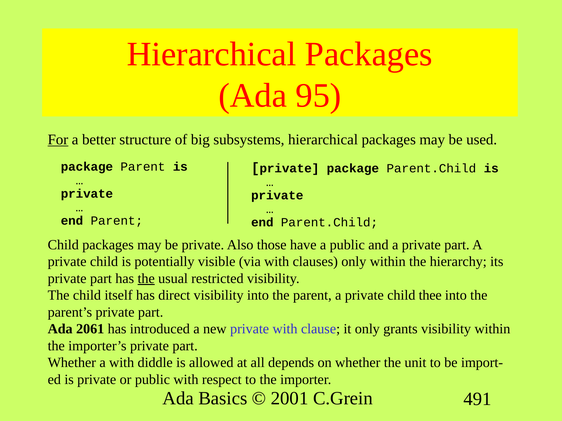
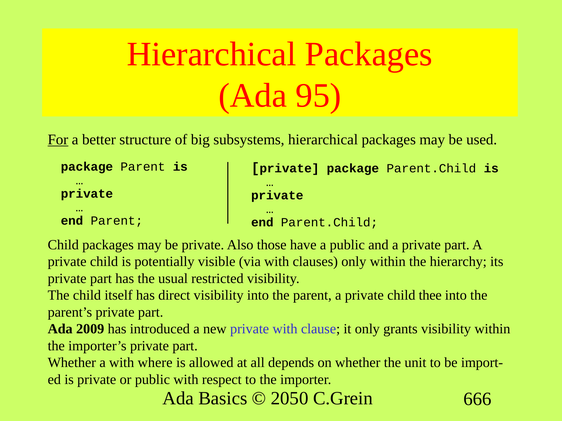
the at (146, 279) underline: present -> none
2061: 2061 -> 2009
diddle: diddle -> where
2001: 2001 -> 2050
491: 491 -> 666
